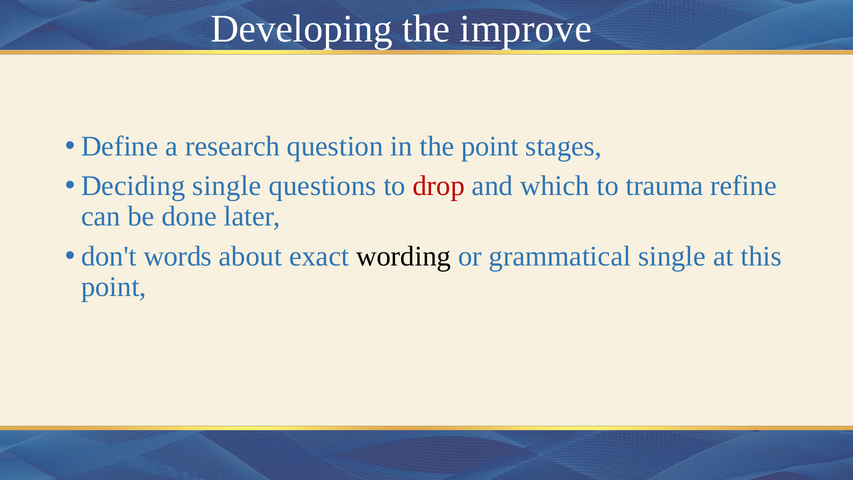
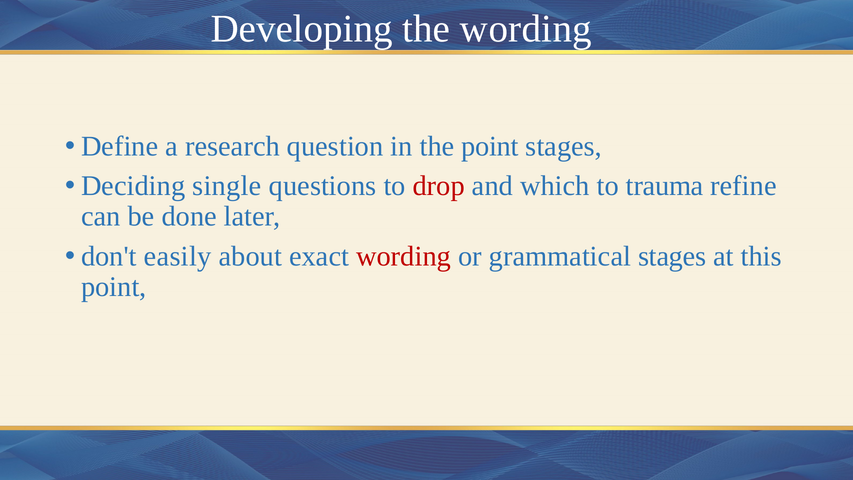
the improve: improve -> wording
words: words -> easily
wording at (404, 256) colour: black -> red
grammatical single: single -> stages
